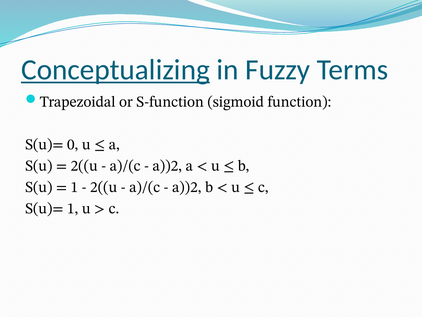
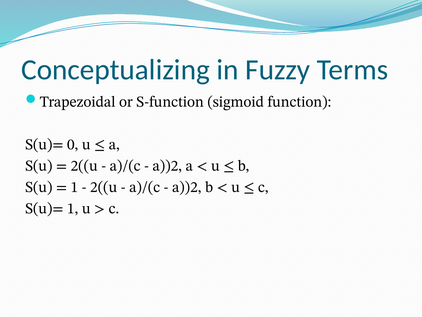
Conceptualizing underline: present -> none
